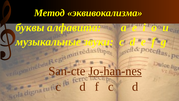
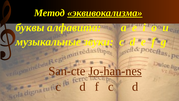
эквивокализма underline: none -> present
